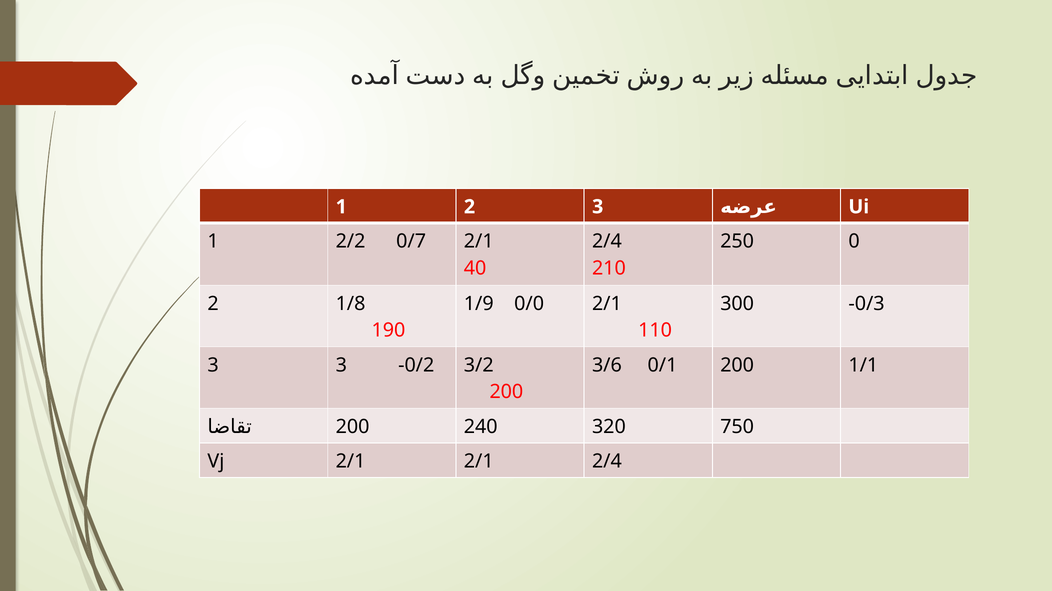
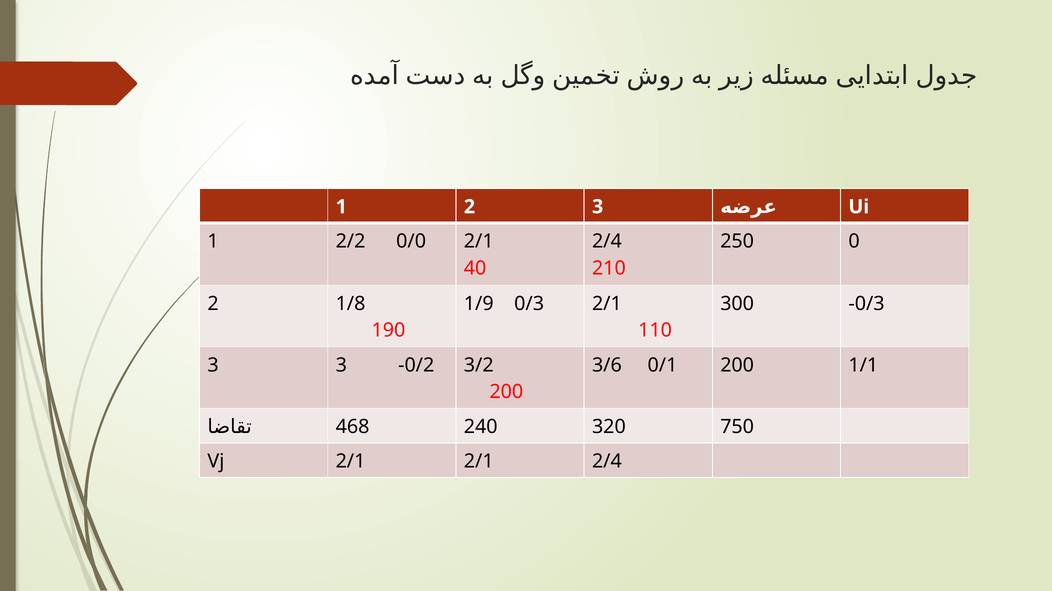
0/7: 0/7 -> 0/0
0/0: 0/0 -> 0/3
200 at (353, 427): 200 -> 468
